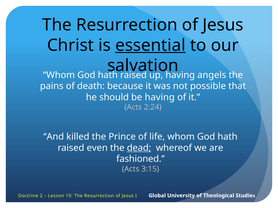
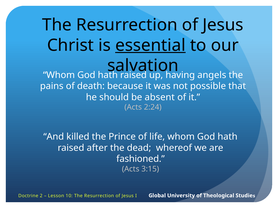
be having: having -> absent
even: even -> after
dead underline: present -> none
